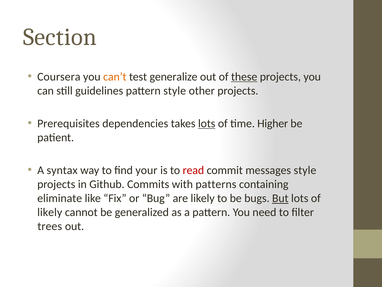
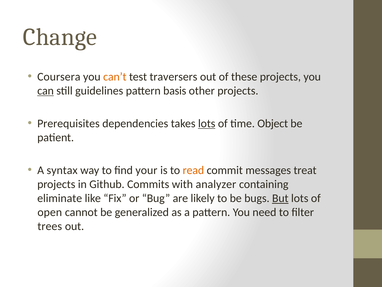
Section: Section -> Change
generalize: generalize -> traversers
these underline: present -> none
can underline: none -> present
pattern style: style -> basis
Higher: Higher -> Object
read colour: red -> orange
messages style: style -> treat
patterns: patterns -> analyzer
likely at (50, 212): likely -> open
